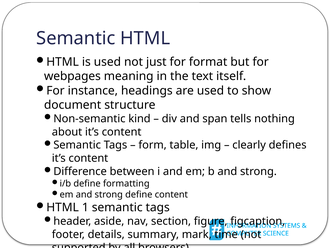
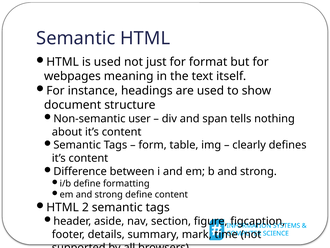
kind: kind -> user
1: 1 -> 2
